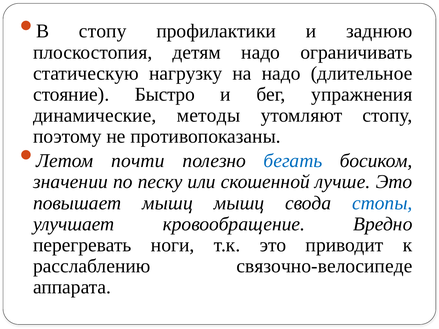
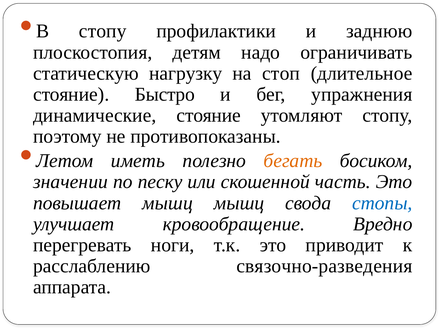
на надо: надо -> стоп
динамические методы: методы -> стояние
почти: почти -> иметь
бегать colour: blue -> orange
лучше: лучше -> часть
связочно-велосипеде: связочно-велосипеде -> связочно-разведения
